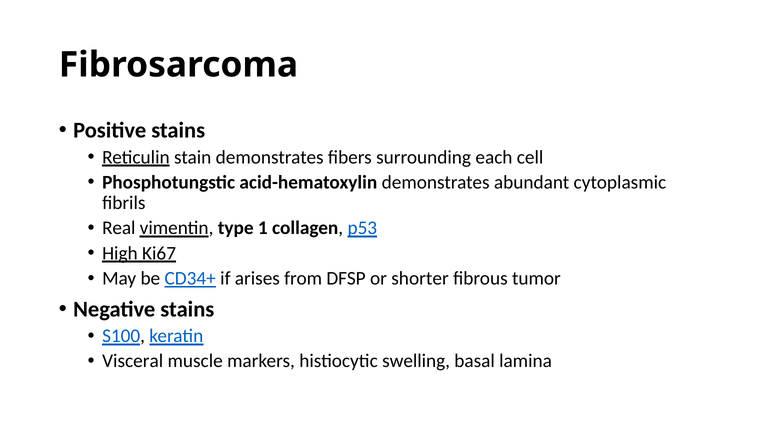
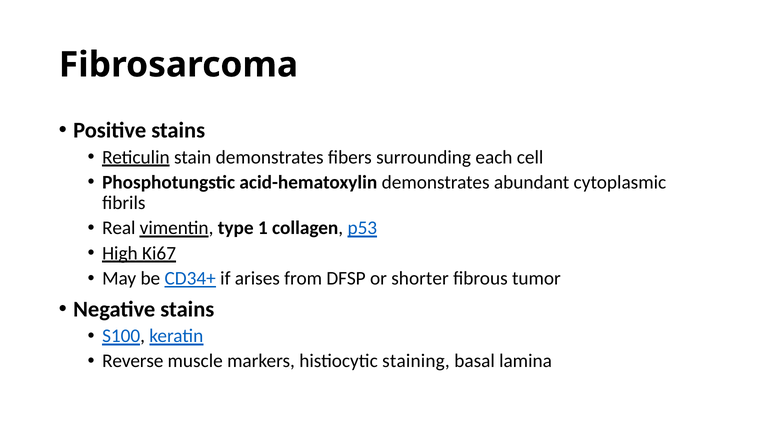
Visceral: Visceral -> Reverse
swelling: swelling -> staining
